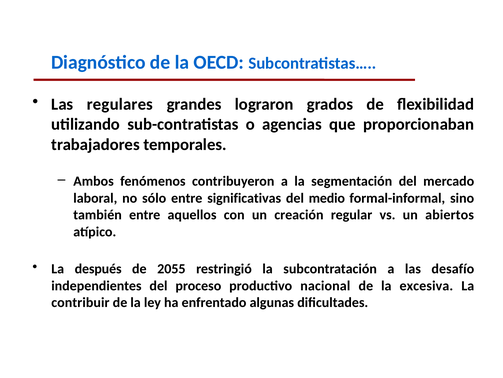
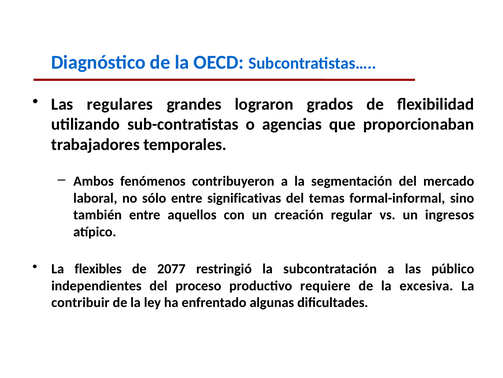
medio: medio -> temas
abiertos: abiertos -> ingresos
después: después -> flexibles
2055: 2055 -> 2077
desafío: desafío -> público
nacional: nacional -> requiere
